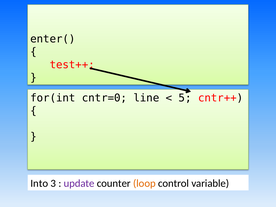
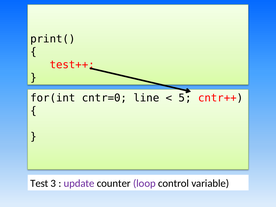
enter(: enter( -> print(
Into: Into -> Test
loop colour: orange -> purple
